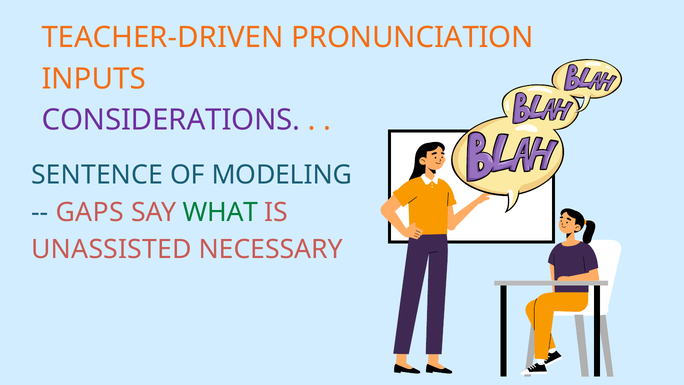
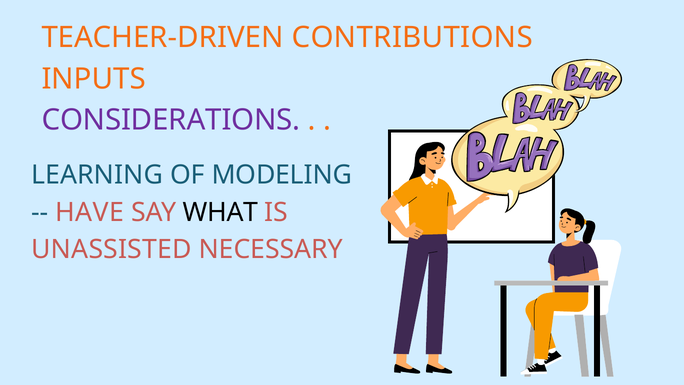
PRONUNCIATION: PRONUNCIATION -> CONTRIBUTIONS
SENTENCE: SENTENCE -> LEARNING
GAPS: GAPS -> HAVE
WHAT colour: green -> black
